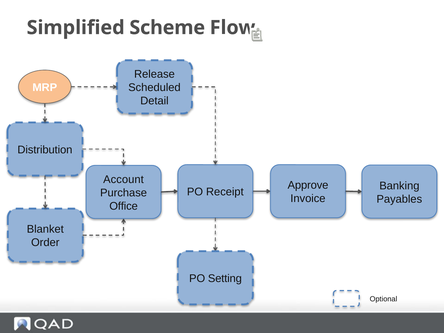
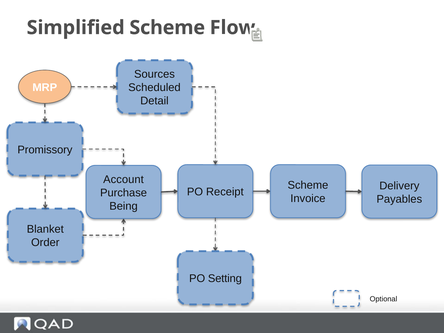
Release: Release -> Sources
Distribution: Distribution -> Promissory
Approve at (308, 185): Approve -> Scheme
Banking: Banking -> Delivery
Office: Office -> Being
